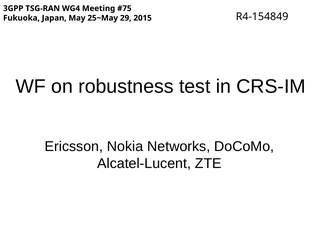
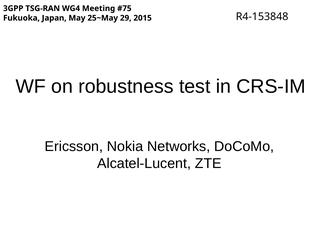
R4-154849: R4-154849 -> R4-153848
